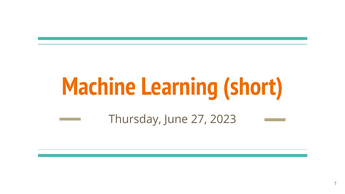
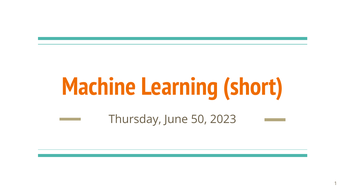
27: 27 -> 50
